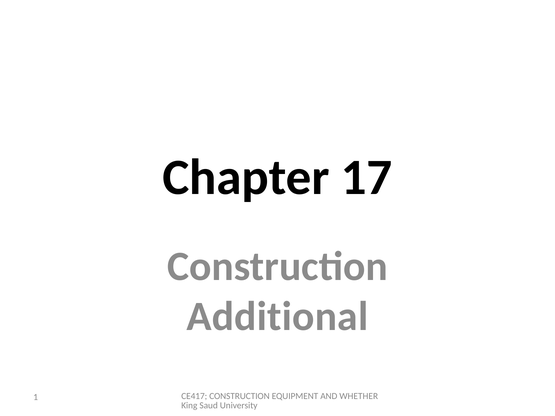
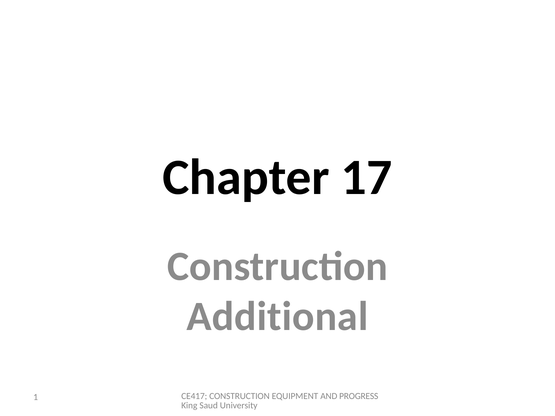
WHETHER: WHETHER -> PROGRESS
